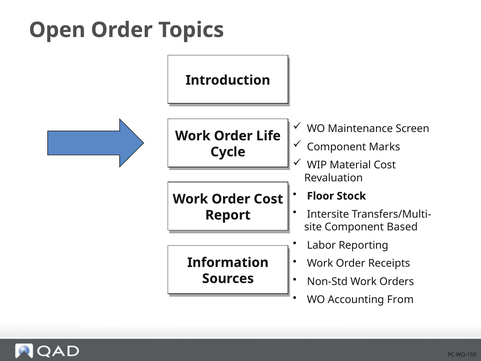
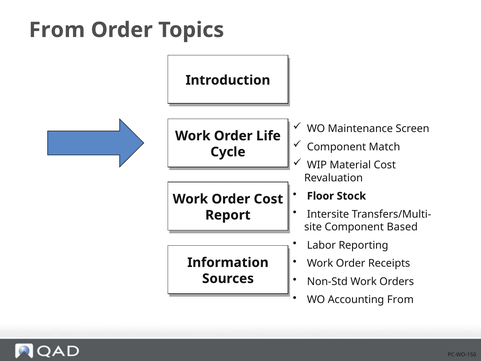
Open at (57, 30): Open -> From
Marks: Marks -> Match
